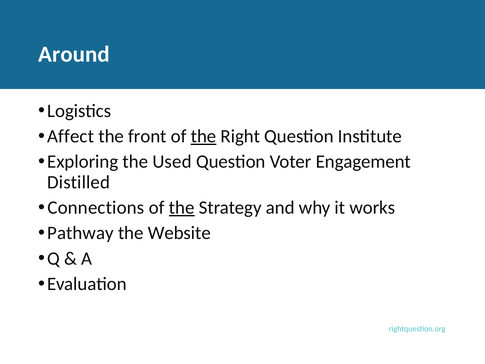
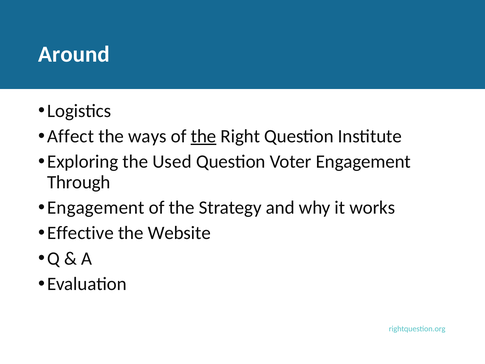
front: front -> ways
Distilled: Distilled -> Through
Connections at (96, 207): Connections -> Engagement
the at (182, 207) underline: present -> none
Pathway: Pathway -> Effective
